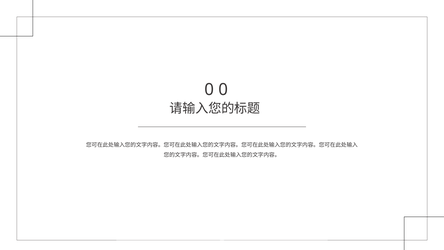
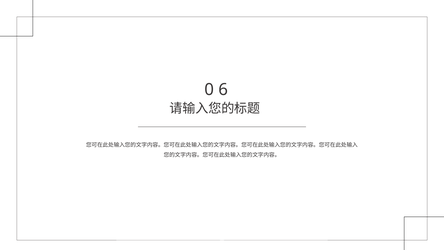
0 0: 0 -> 6
